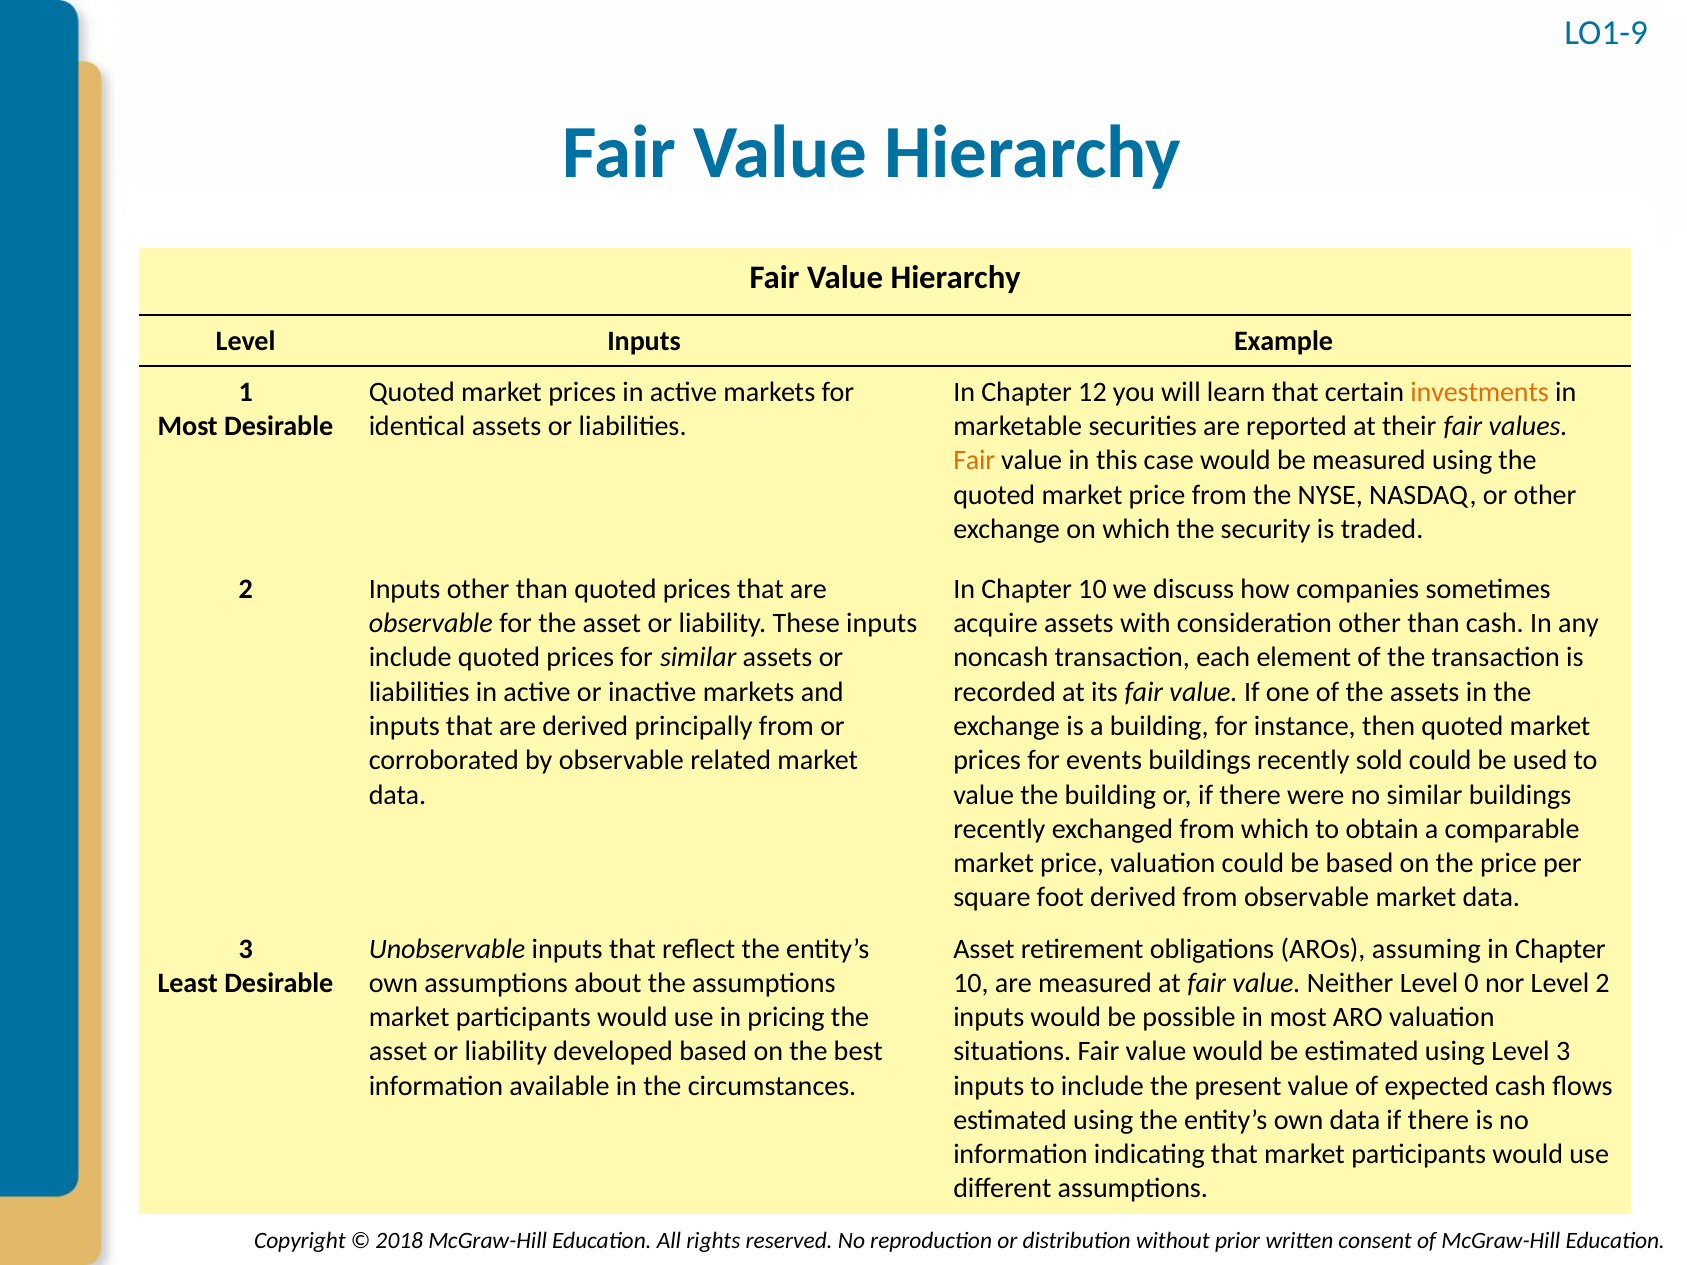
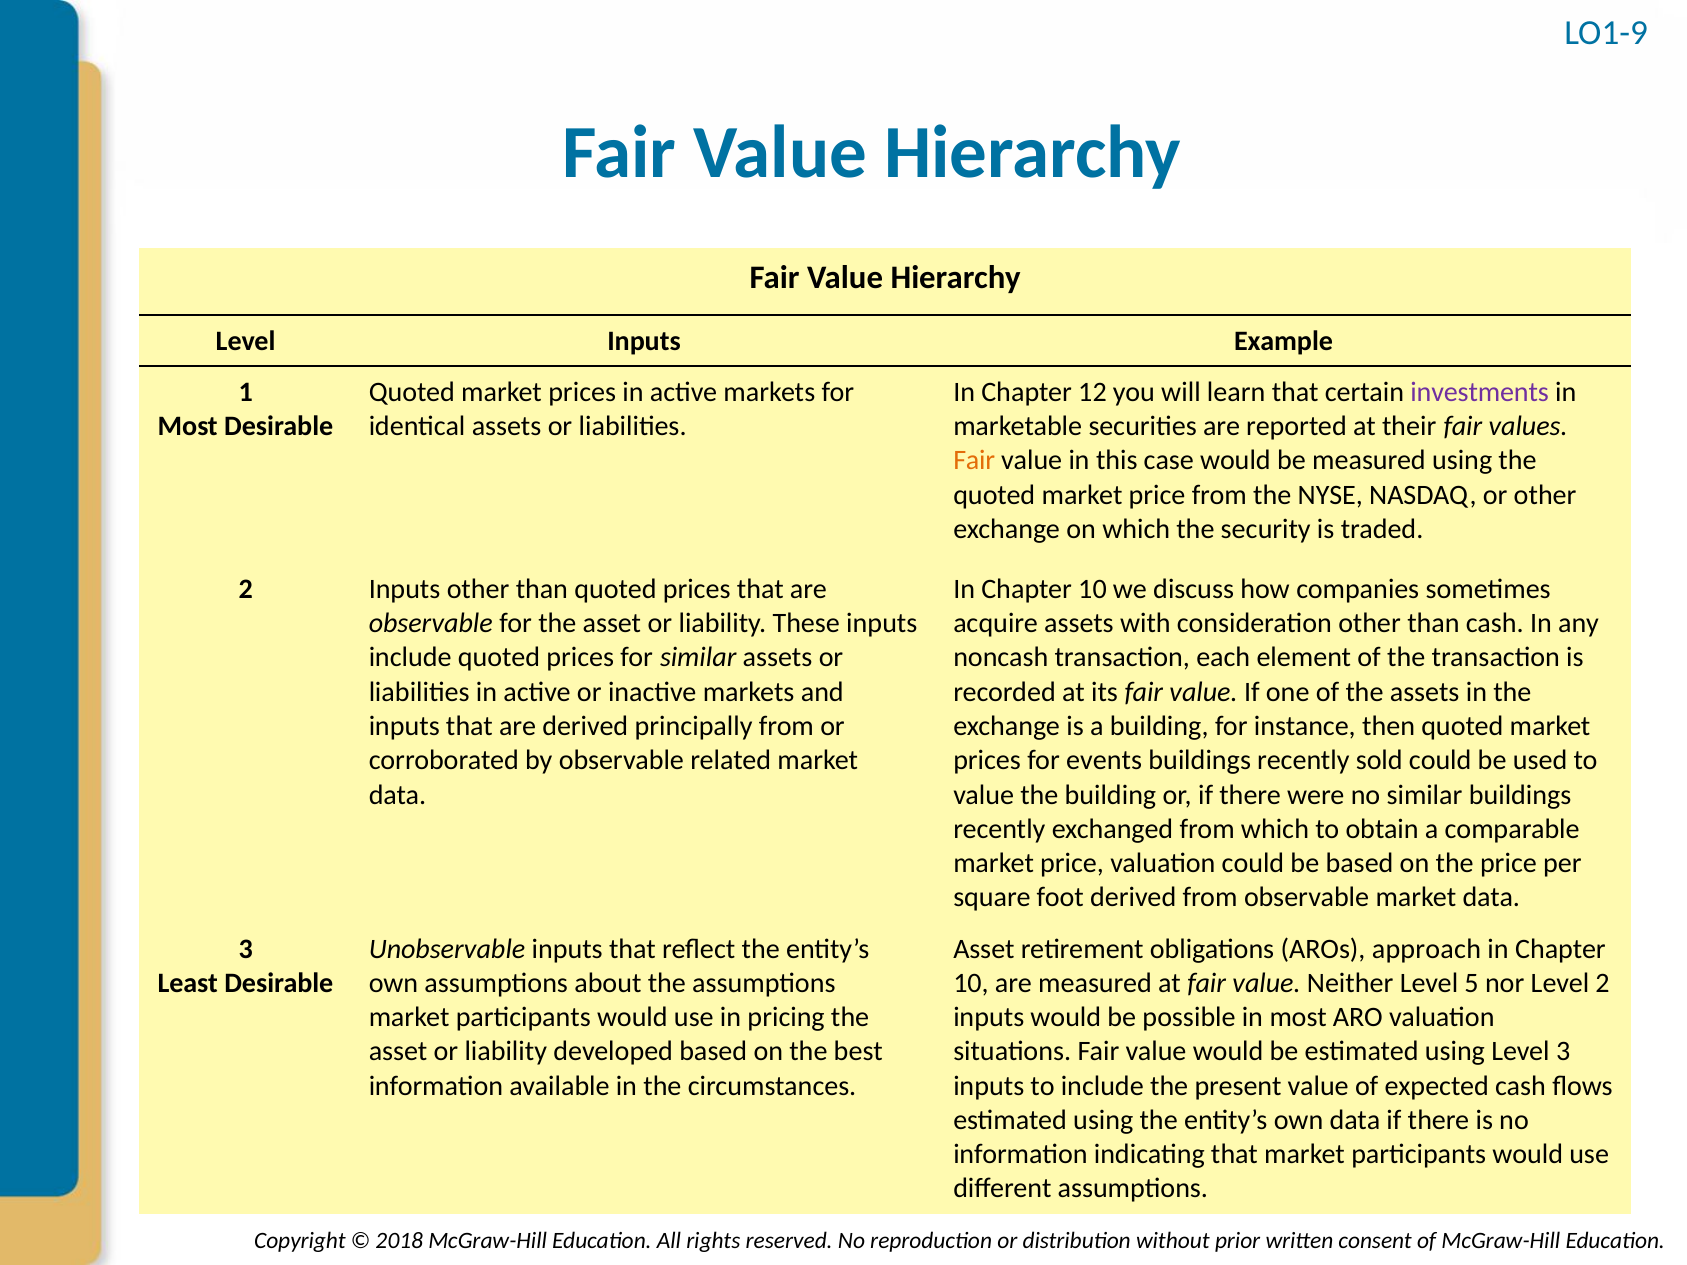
investments colour: orange -> purple
assuming: assuming -> approach
0: 0 -> 5
